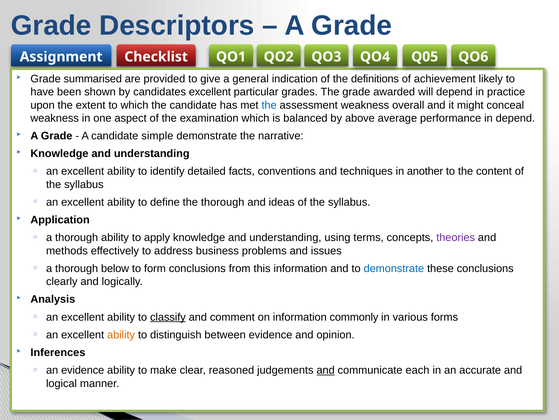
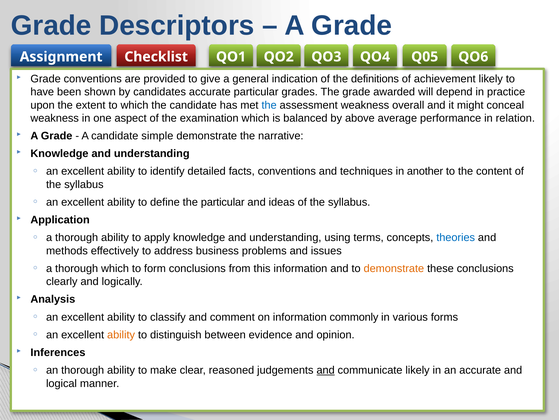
Grade summarised: summarised -> conventions
candidates excellent: excellent -> accurate
in depend: depend -> relation
the thorough: thorough -> particular
theories colour: purple -> blue
thorough below: below -> which
demonstrate at (394, 268) colour: blue -> orange
classify underline: present -> none
an evidence: evidence -> thorough
communicate each: each -> likely
